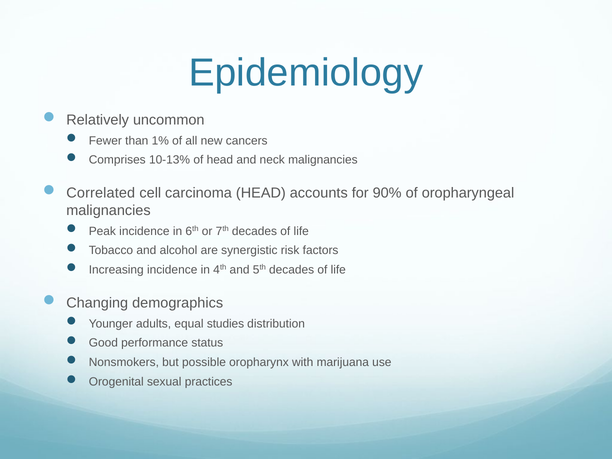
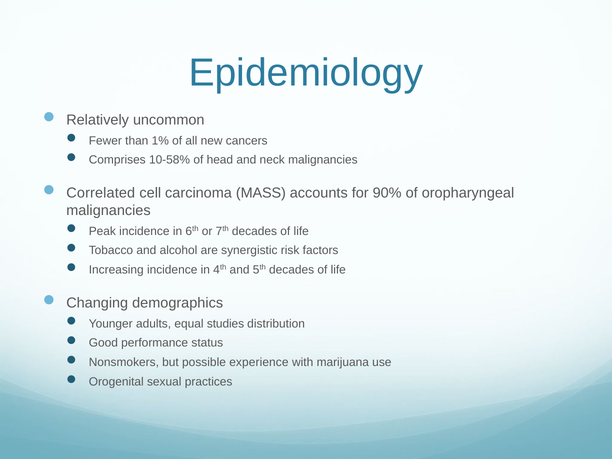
10-13%: 10-13% -> 10-58%
carcinoma HEAD: HEAD -> MASS
oropharynx: oropharynx -> experience
